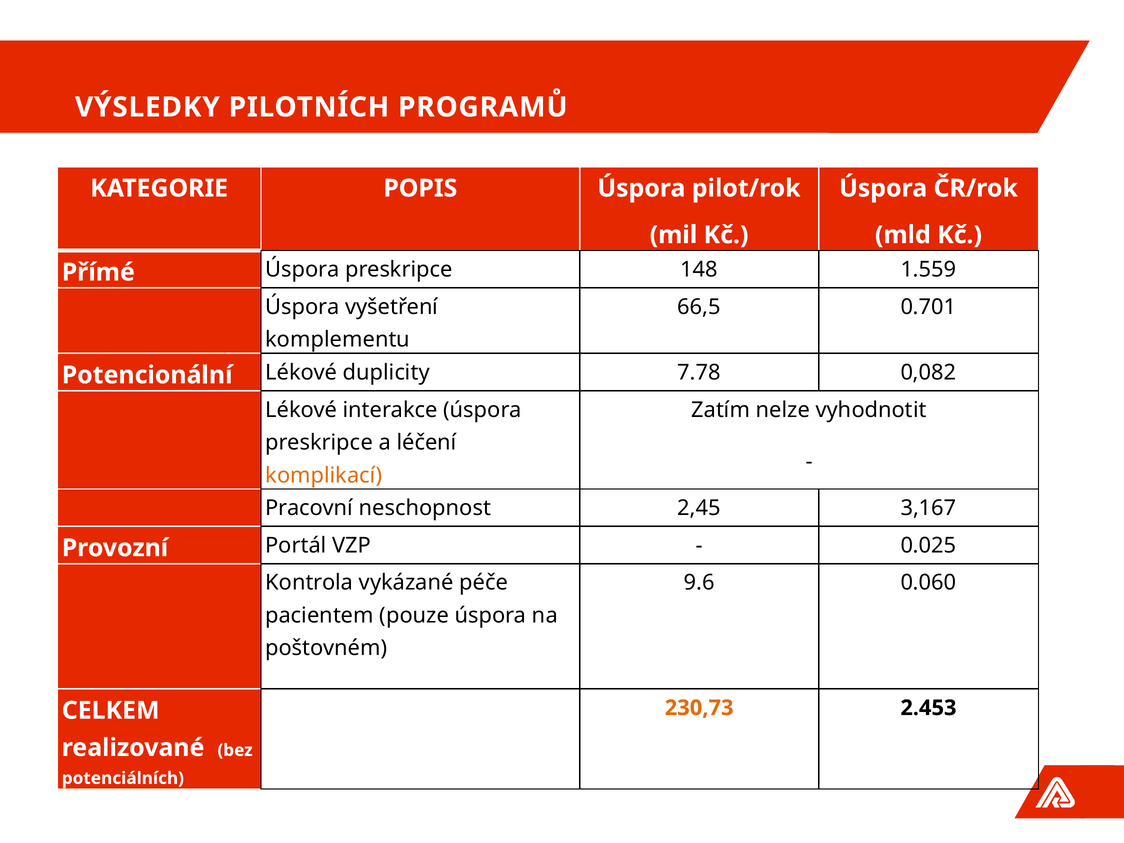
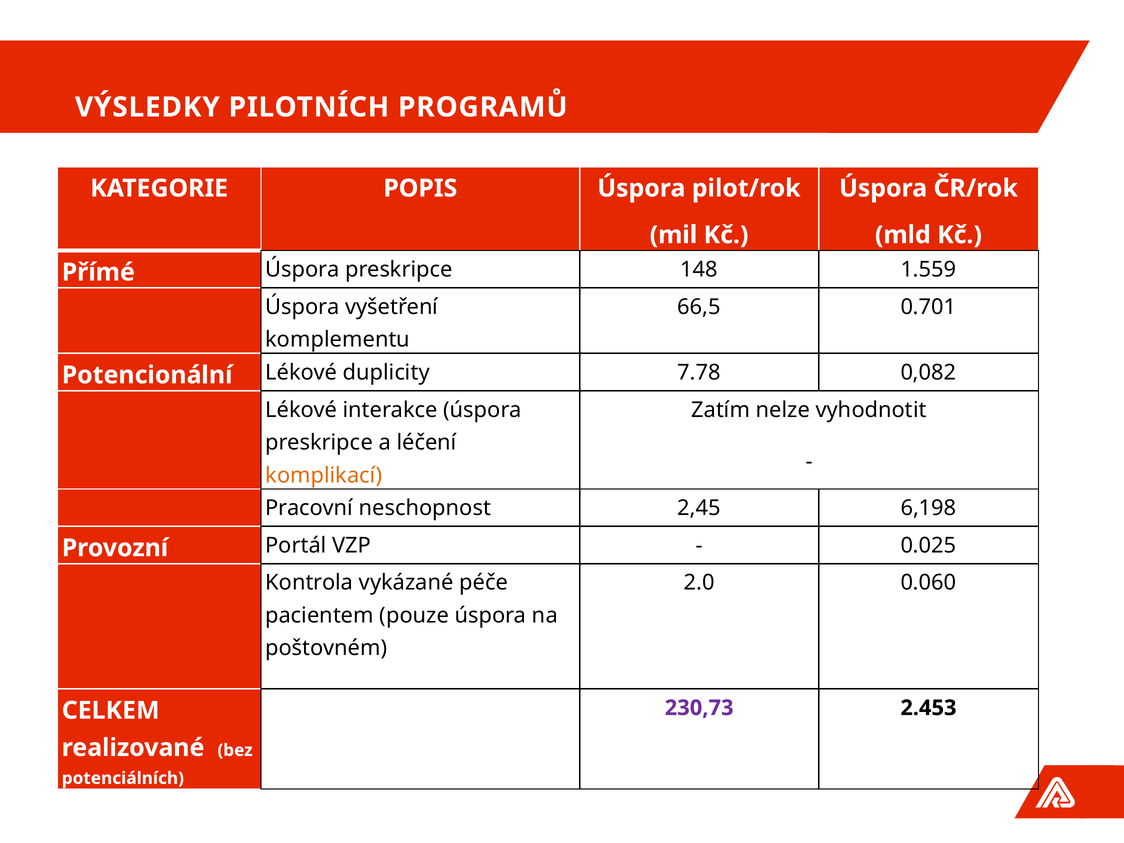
3,167: 3,167 -> 6,198
9.6: 9.6 -> 2.0
230,73 colour: orange -> purple
